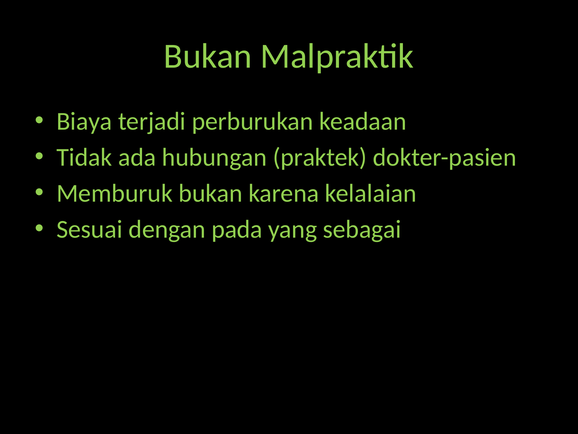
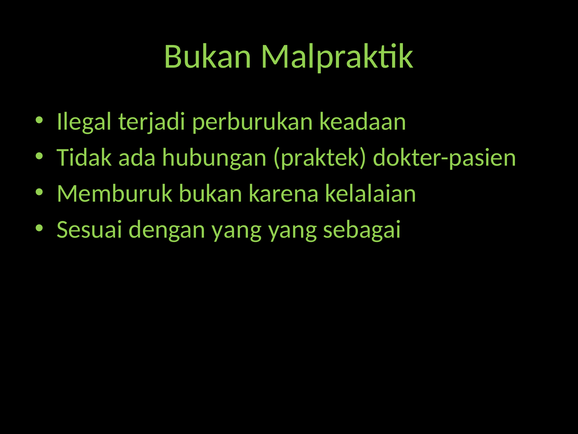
Biaya: Biaya -> Ilegal
dengan pada: pada -> yang
